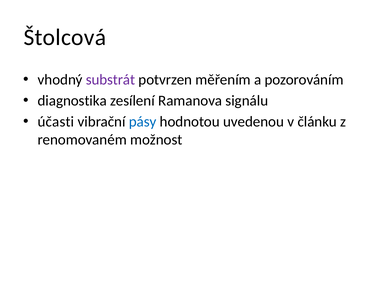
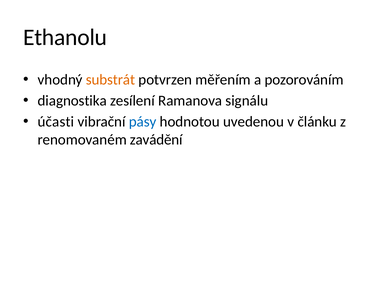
Štolcová: Štolcová -> Ethanolu
substrát colour: purple -> orange
možnost: možnost -> zavádění
